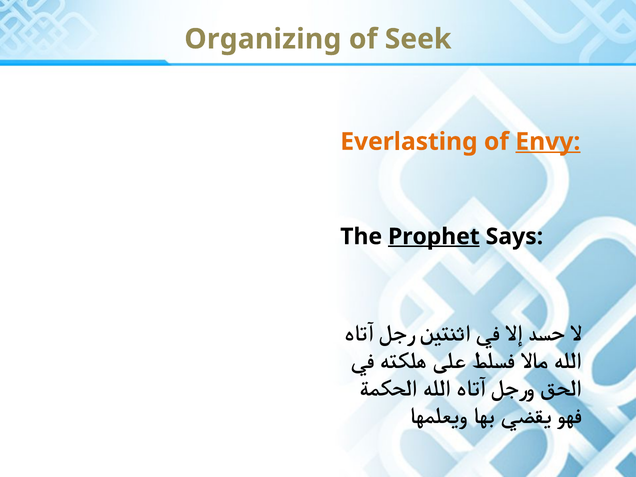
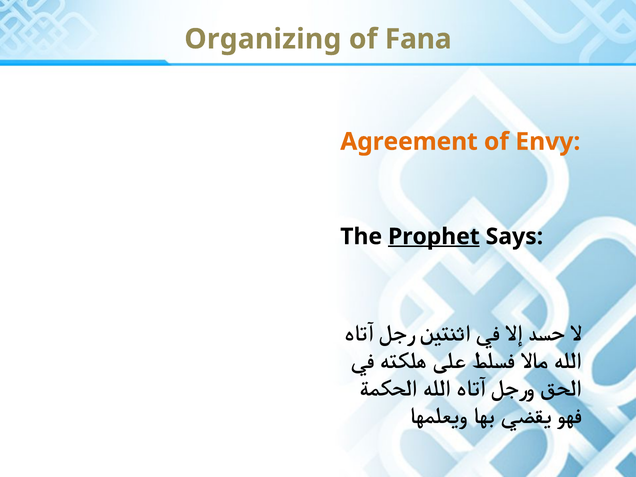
Seek: Seek -> Fana
Everlasting: Everlasting -> Agreement
Envy underline: present -> none
